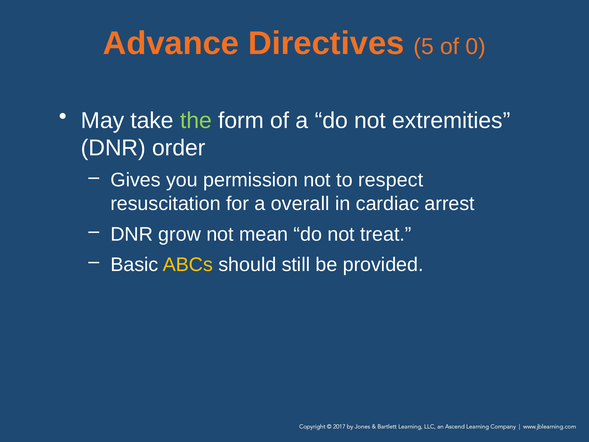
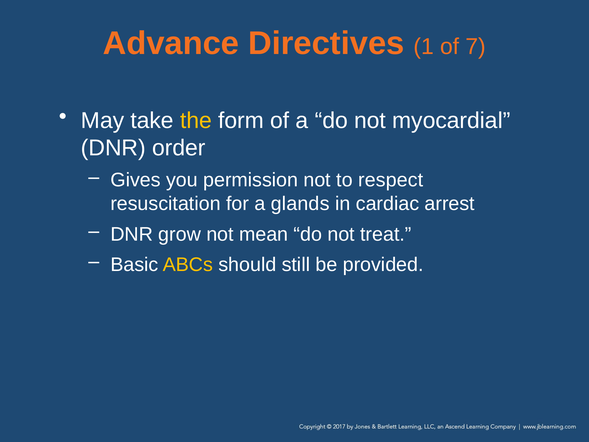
5: 5 -> 1
0: 0 -> 7
the colour: light green -> yellow
extremities: extremities -> myocardial
overall: overall -> glands
